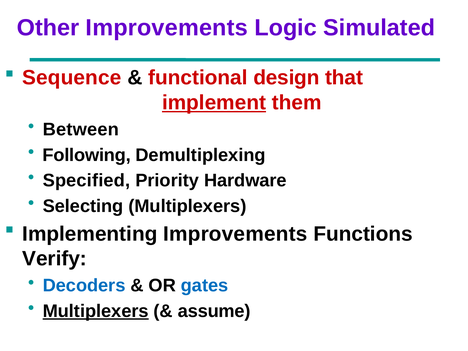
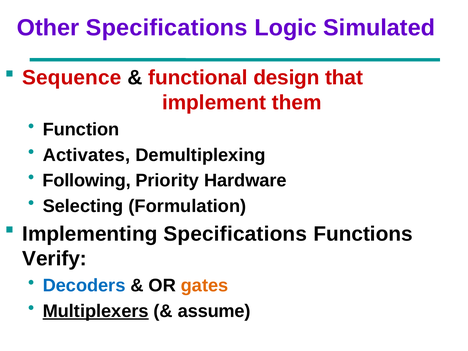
Other Improvements: Improvements -> Specifications
implement underline: present -> none
Between: Between -> Function
Following: Following -> Activates
Specified: Specified -> Following
Selecting Multiplexers: Multiplexers -> Formulation
Implementing Improvements: Improvements -> Specifications
gates colour: blue -> orange
